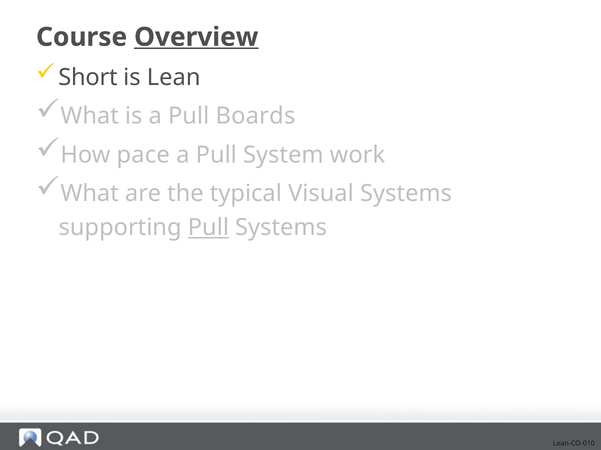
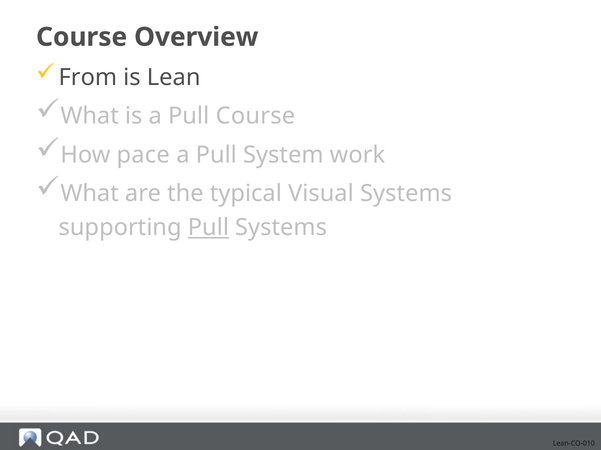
Overview underline: present -> none
Short: Short -> From
Pull Boards: Boards -> Course
